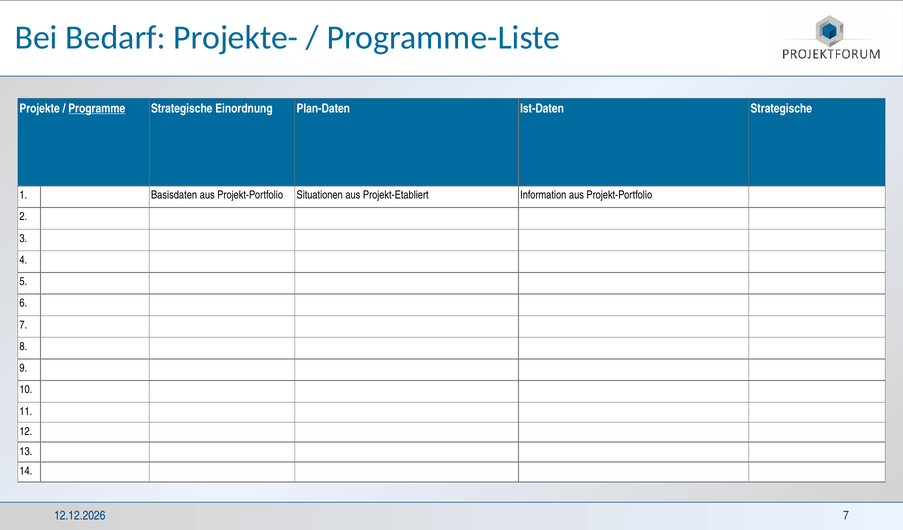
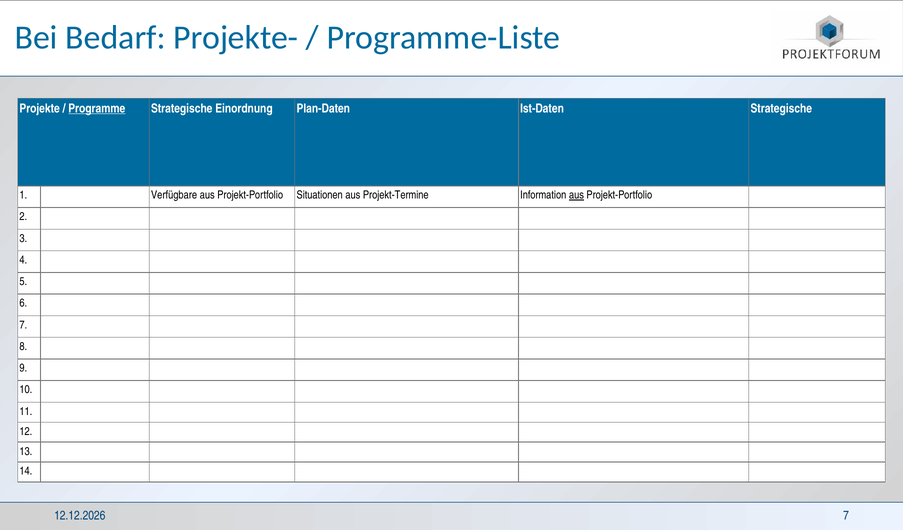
Basisdaten: Basisdaten -> Verfügbare
Projekt-Etabliert: Projekt-Etabliert -> Projekt-Termine
aus at (576, 195) underline: none -> present
